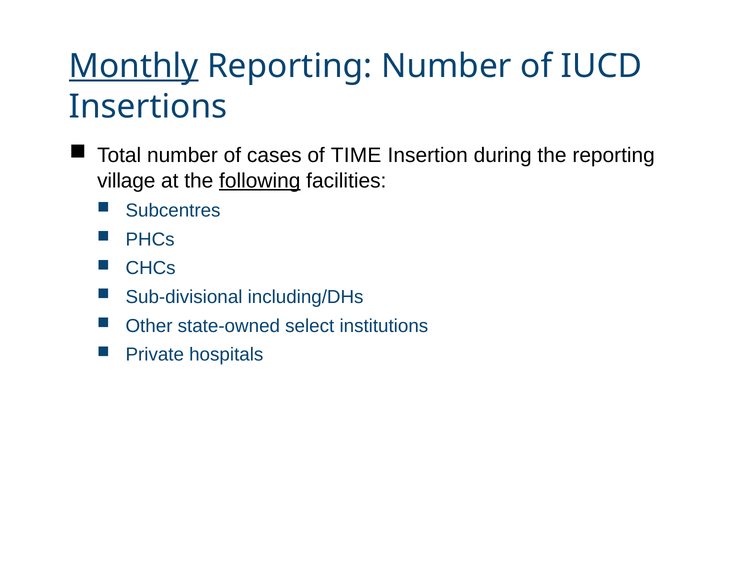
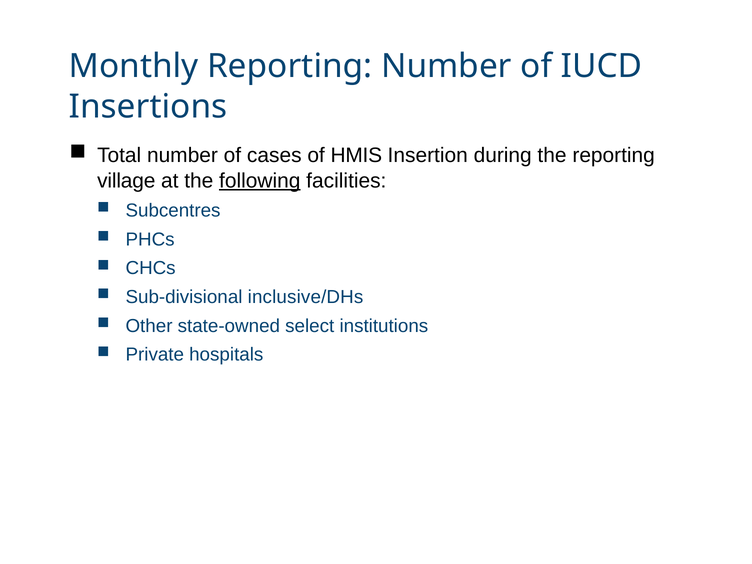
Monthly underline: present -> none
TIME: TIME -> HMIS
including/DHs: including/DHs -> inclusive/DHs
